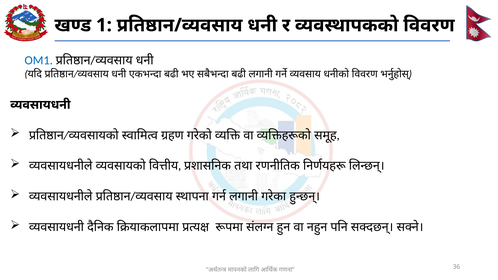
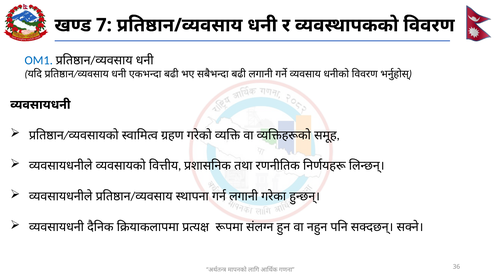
1: 1 -> 7
